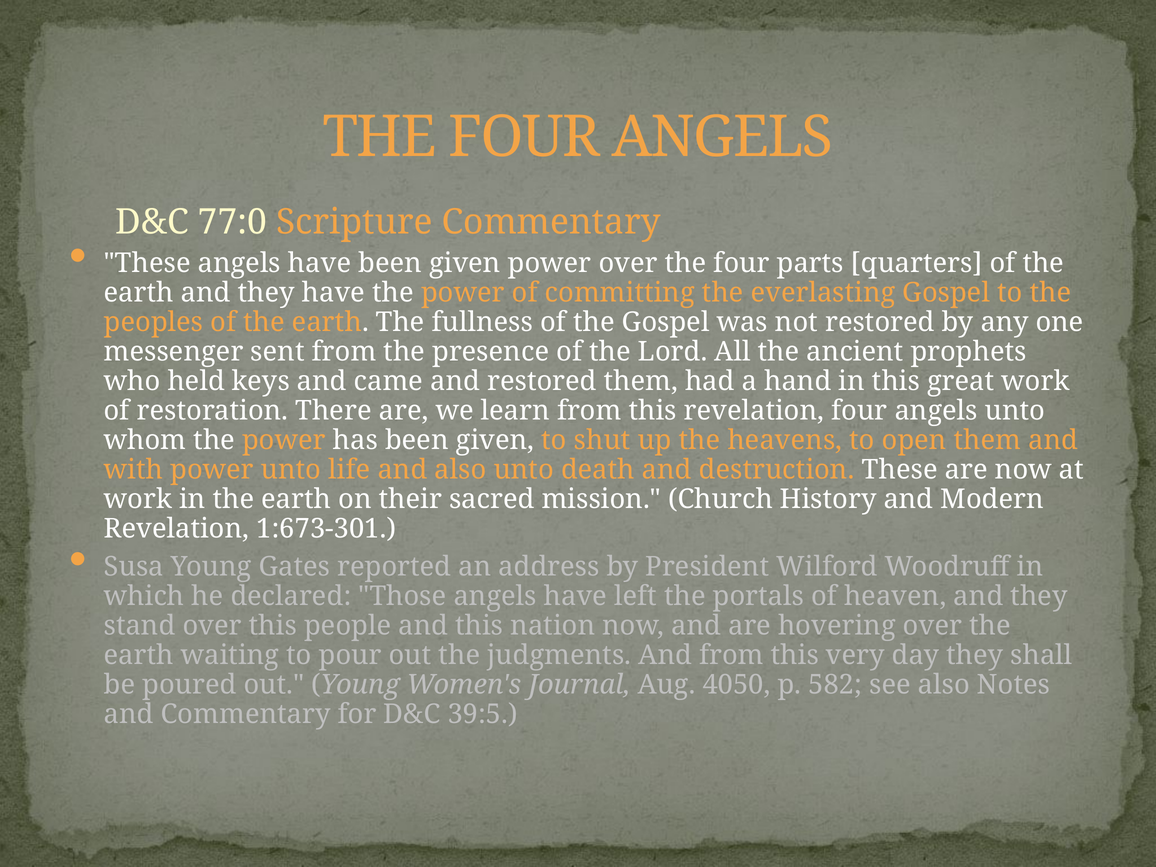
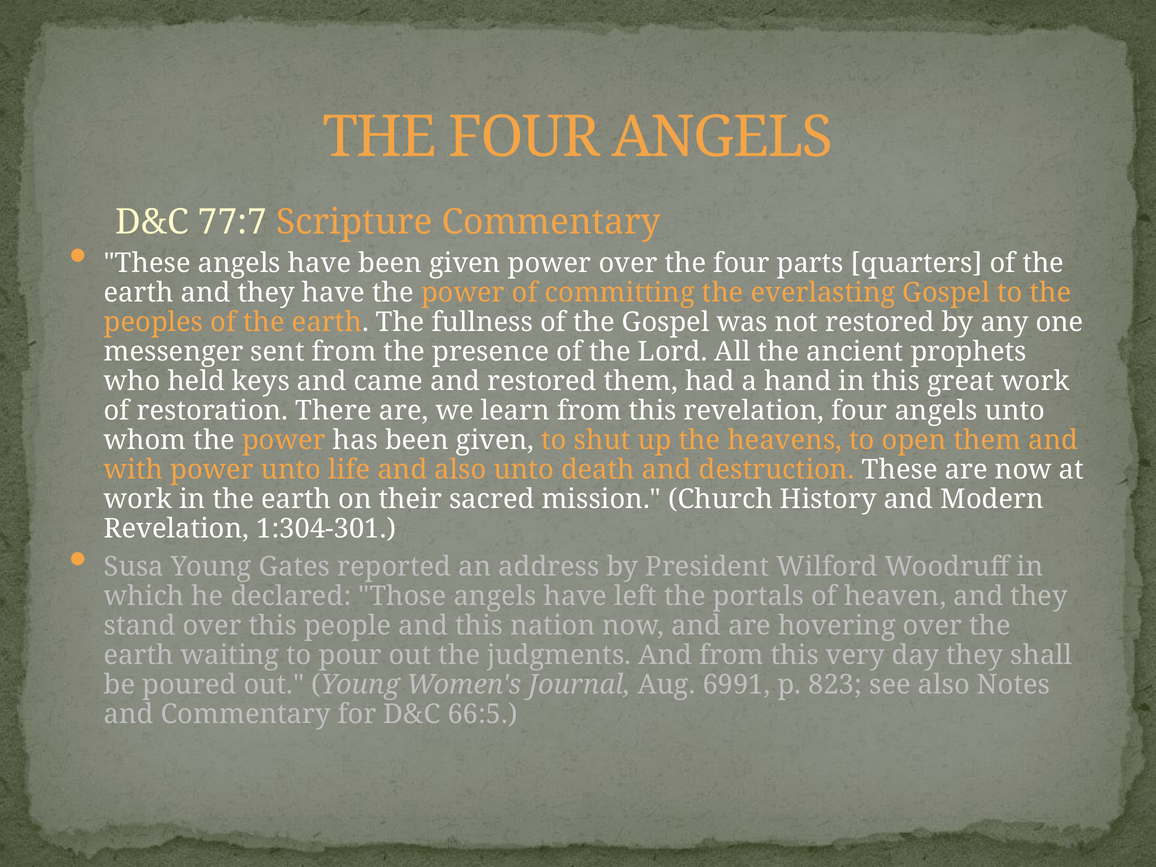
77:0: 77:0 -> 77:7
1:673‑301: 1:673‑301 -> 1:304‑301
4050: 4050 -> 6991
582: 582 -> 823
39:5: 39:5 -> 66:5
